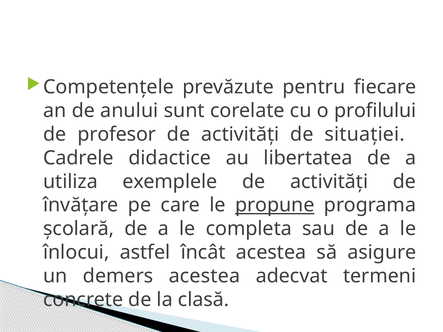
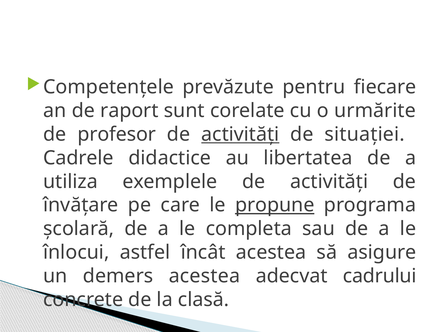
anului: anului -> raport
profilului: profilului -> urmărite
activități at (240, 134) underline: none -> present
termeni: termeni -> cadrului
